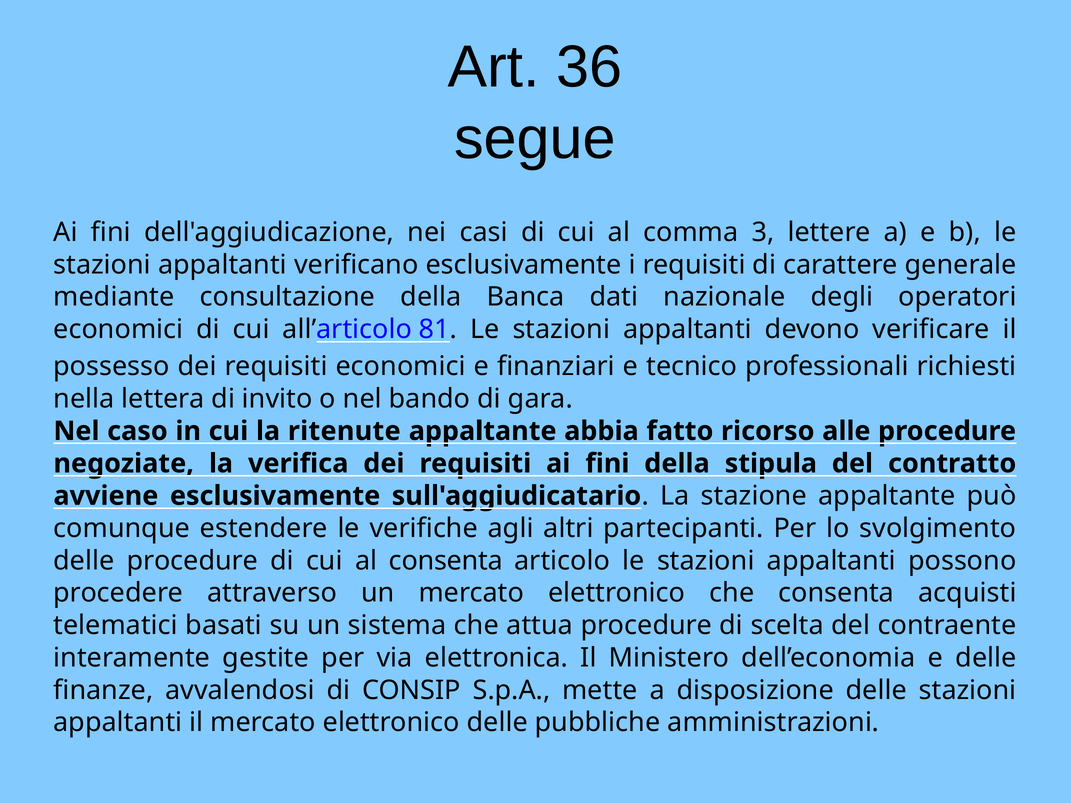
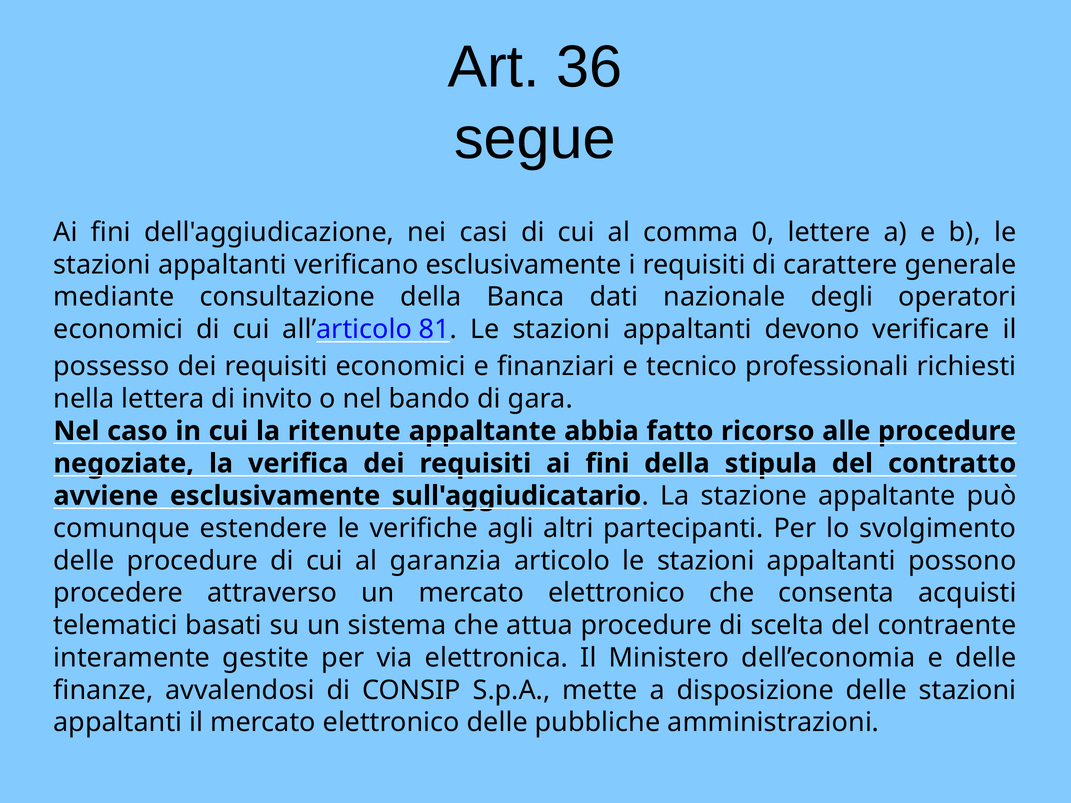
3: 3 -> 0
al consenta: consenta -> garanzia
